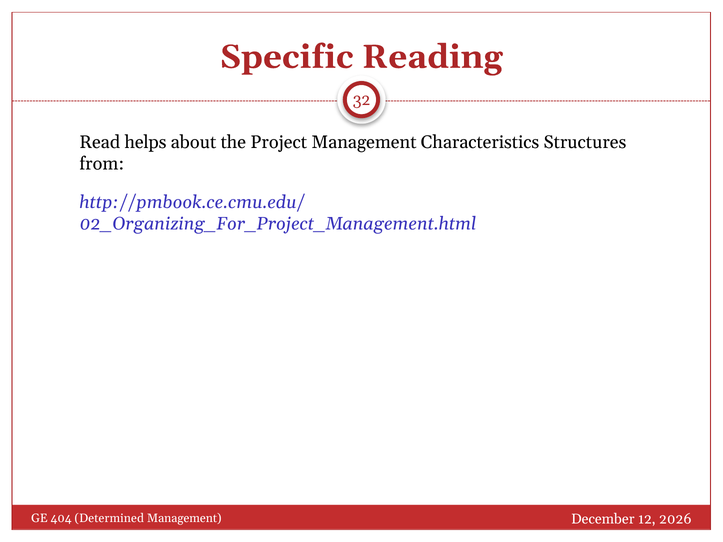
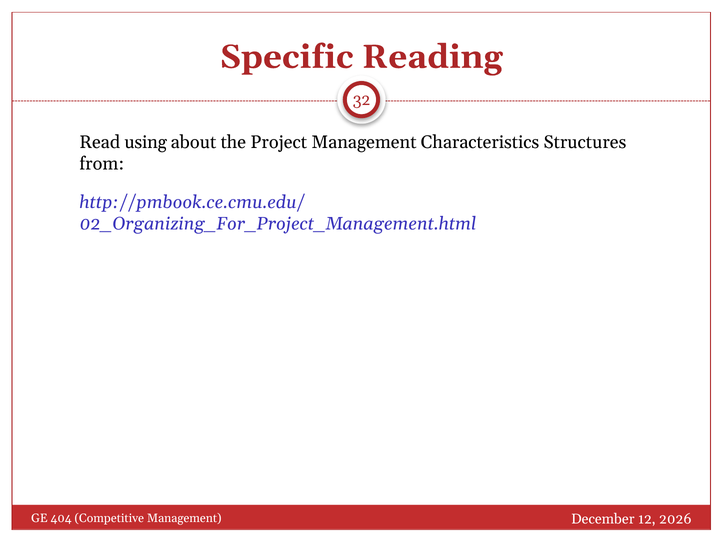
helps: helps -> using
Determined: Determined -> Competitive
